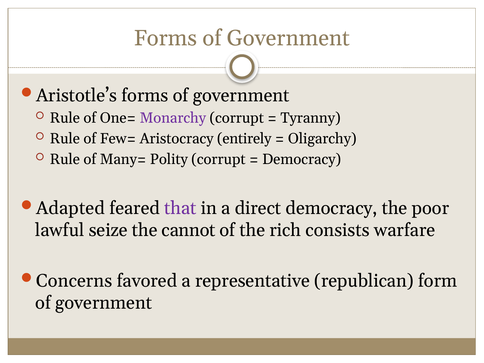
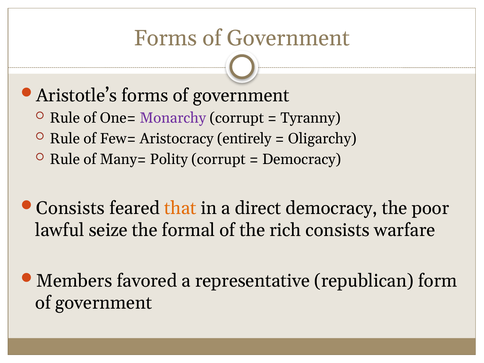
Adapted at (71, 208): Adapted -> Consists
that colour: purple -> orange
cannot: cannot -> formal
Concerns: Concerns -> Members
